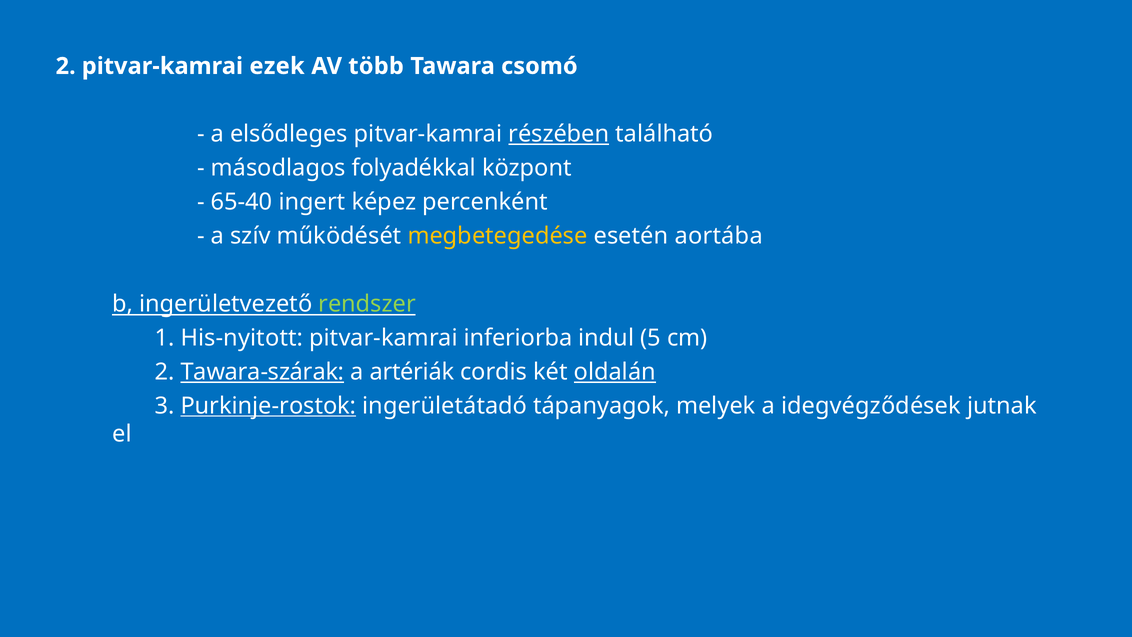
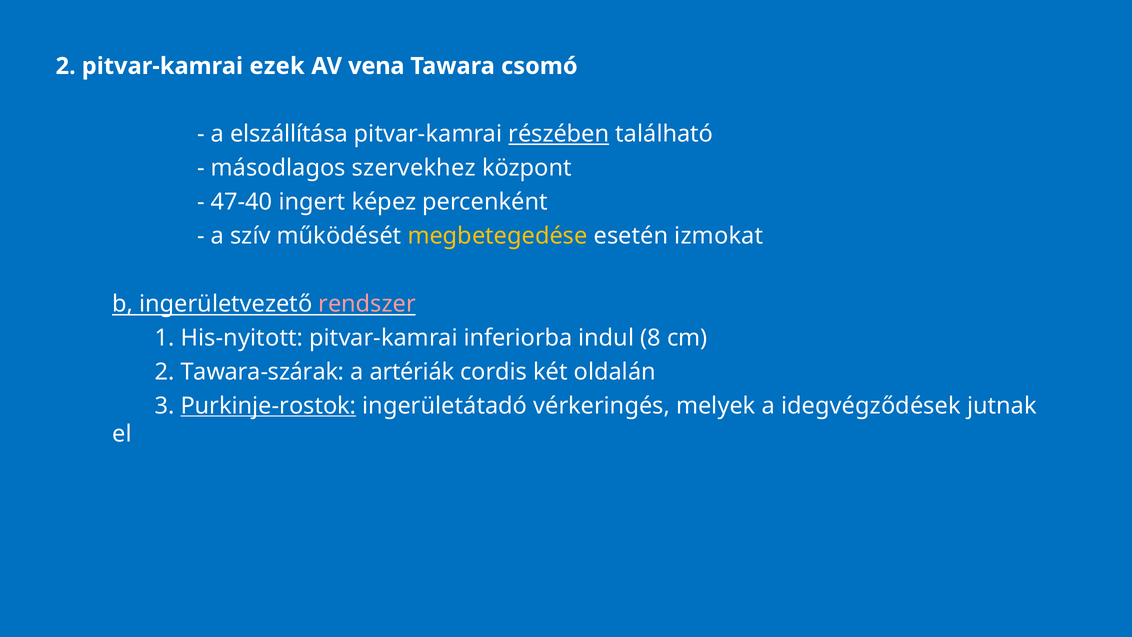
több: több -> vena
elsődleges: elsődleges -> elszállítása
folyadékkal: folyadékkal -> szervekhez
65-40: 65-40 -> 47-40
aortába: aortába -> izmokat
rendszer colour: light green -> pink
5: 5 -> 8
Tawara-szárak underline: present -> none
oldalán underline: present -> none
tápanyagok: tápanyagok -> vérkeringés
